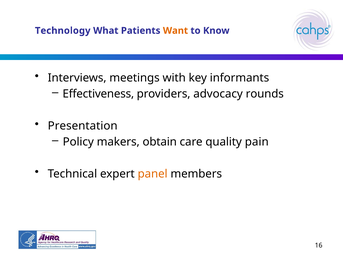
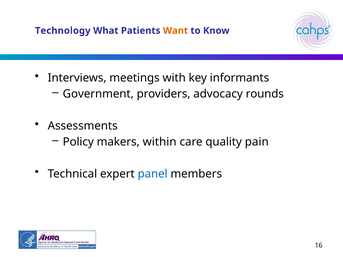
Effectiveness: Effectiveness -> Government
Presentation: Presentation -> Assessments
obtain: obtain -> within
panel colour: orange -> blue
